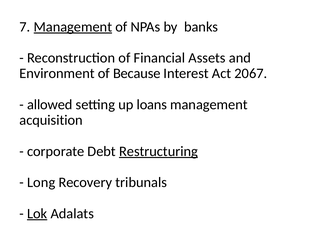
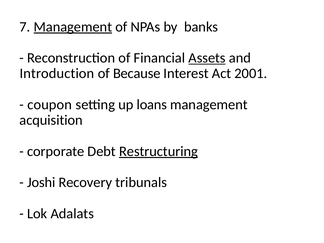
Assets underline: none -> present
Environment: Environment -> Introduction
2067: 2067 -> 2001
allowed: allowed -> coupon
Long: Long -> Joshi
Lok underline: present -> none
